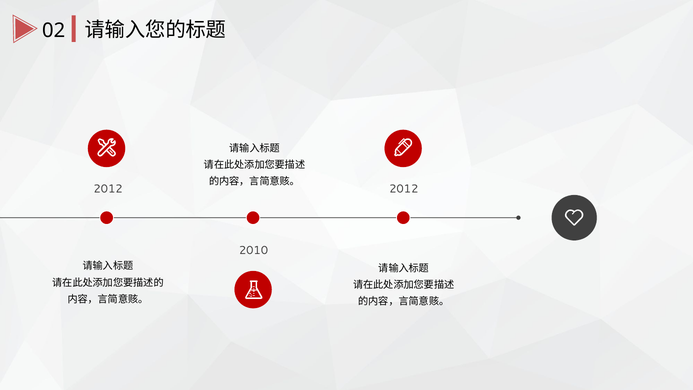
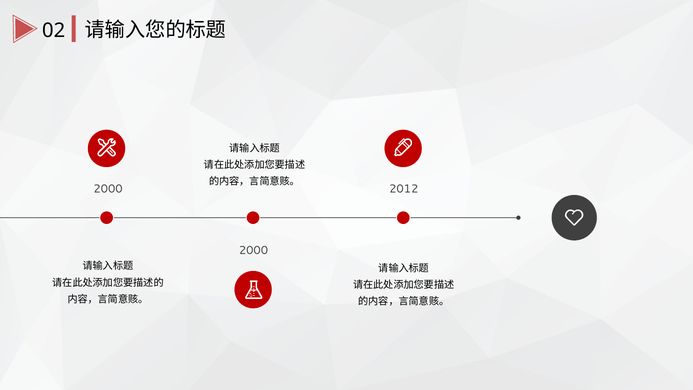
2012 at (108, 189): 2012 -> 2000
2010 at (253, 250): 2010 -> 2000
